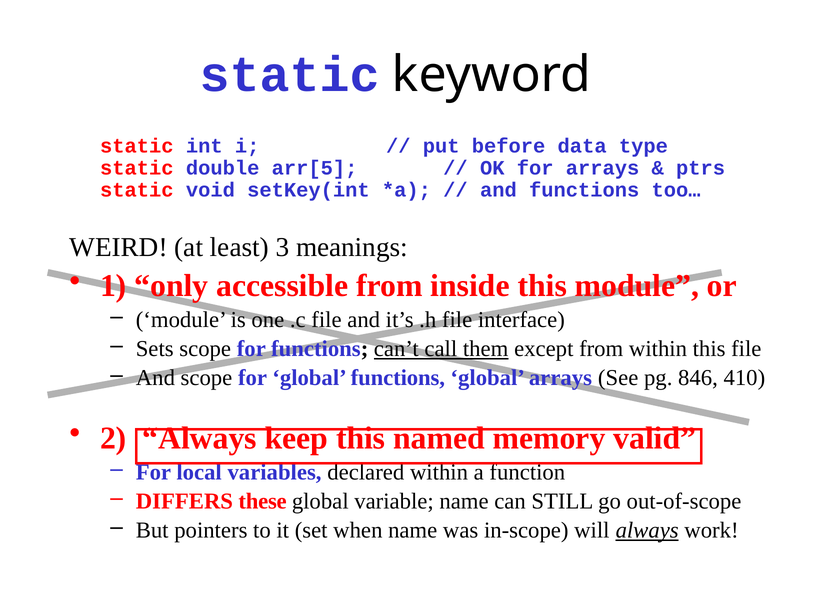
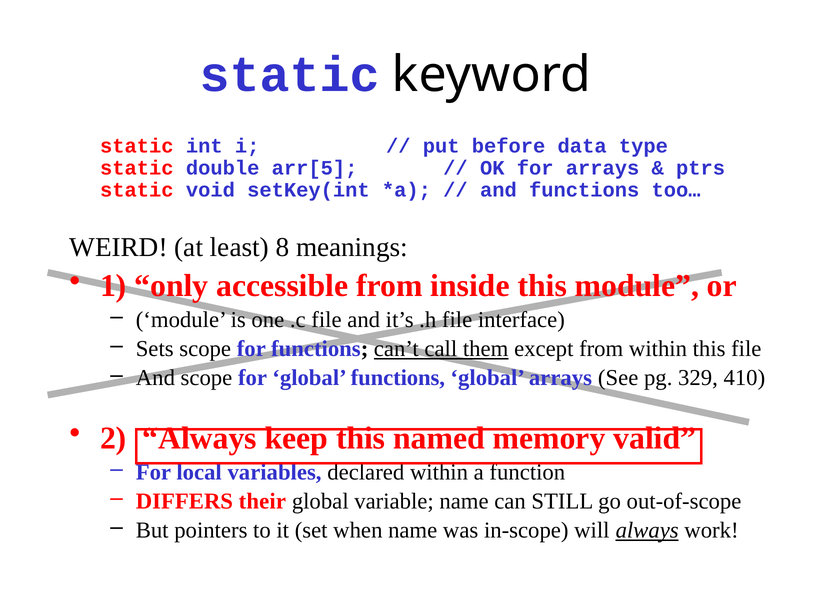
3: 3 -> 8
846: 846 -> 329
these: these -> their
